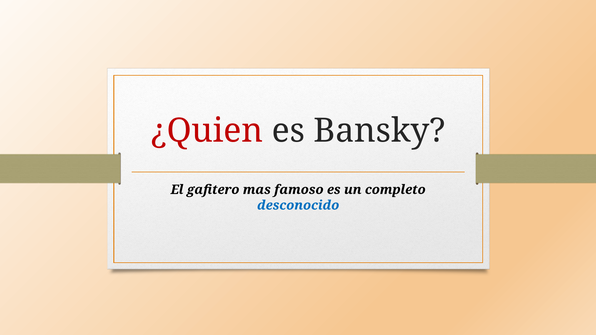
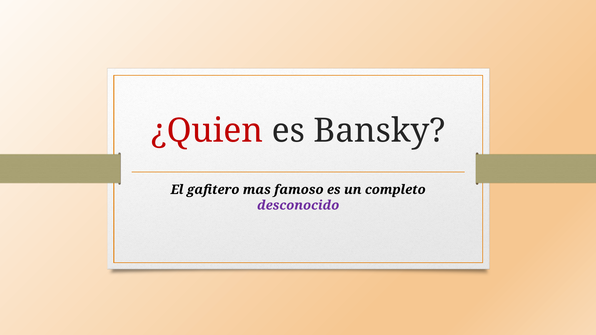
desconocido colour: blue -> purple
